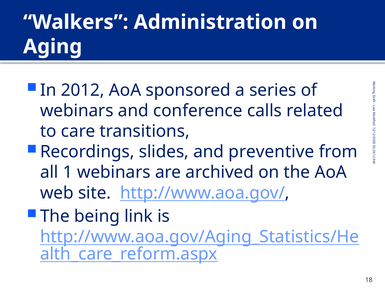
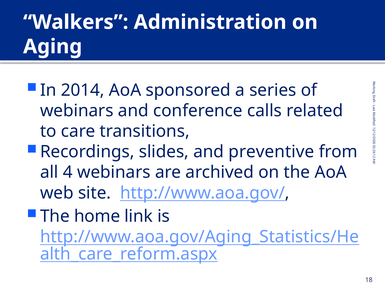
2012: 2012 -> 2014
all 1: 1 -> 4
being: being -> home
